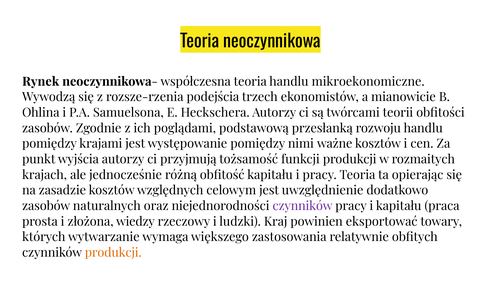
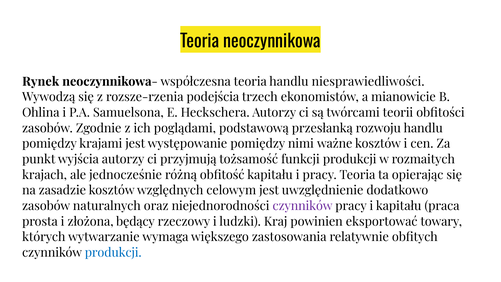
mikroekonomiczne: mikroekonomiczne -> niesprawiedliwości
wiedzy: wiedzy -> będący
produkcji at (113, 253) colour: orange -> blue
